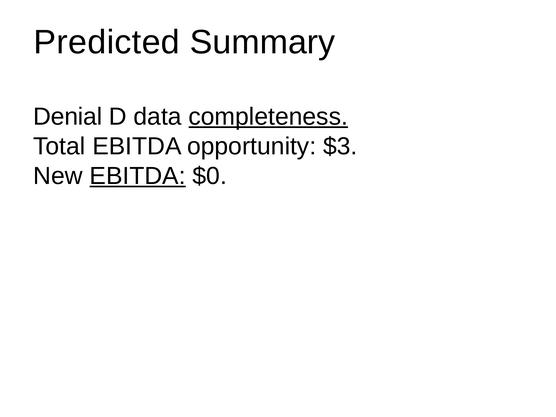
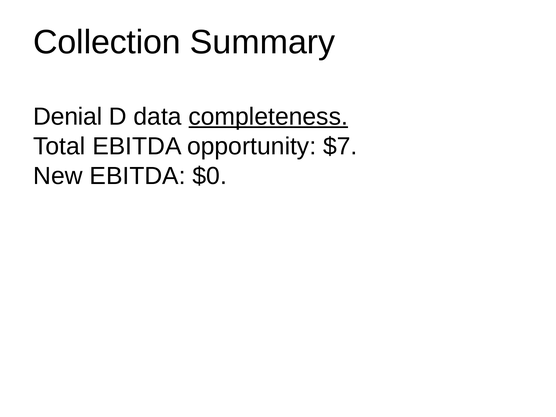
Predicted: Predicted -> Collection
$3: $3 -> $7
EBITDA at (138, 176) underline: present -> none
